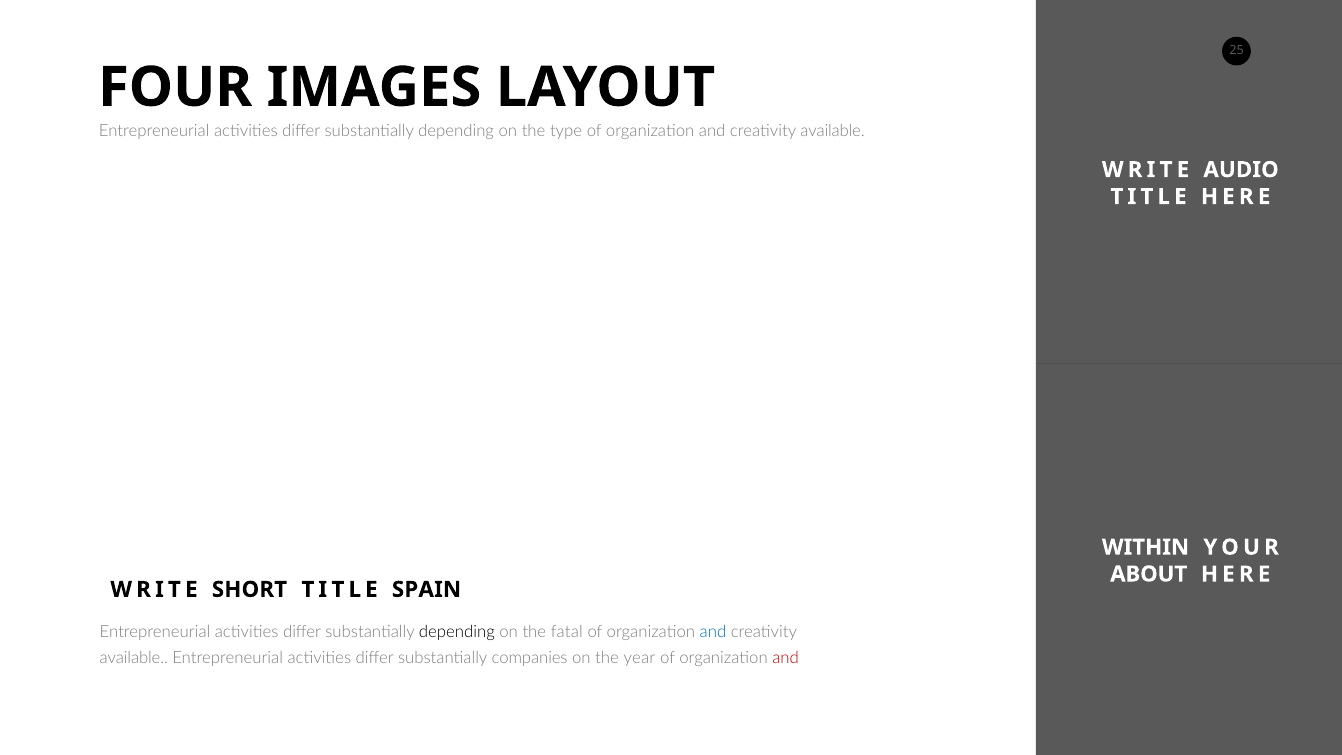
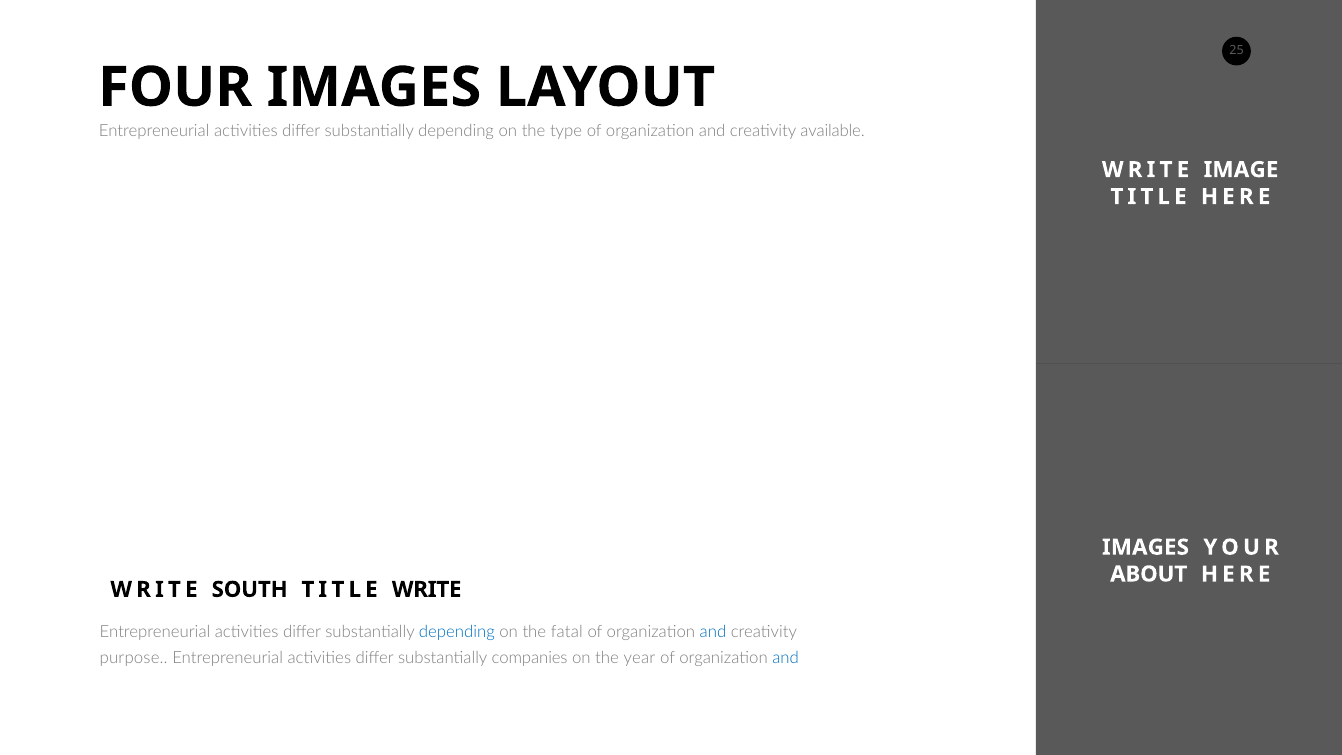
AUDIO: AUDIO -> IMAGE
WITHIN at (1146, 547): WITHIN -> IMAGES
SHORT: SHORT -> SOUTH
TITLE SPAIN: SPAIN -> WRITE
depending at (457, 632) colour: black -> blue
available at (134, 658): available -> purpose
and at (786, 658) colour: red -> blue
